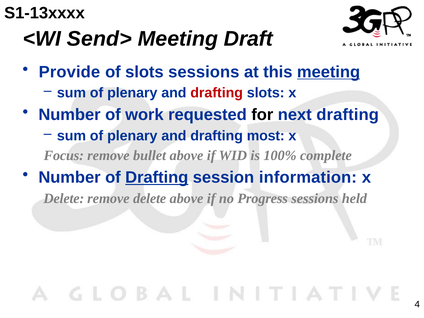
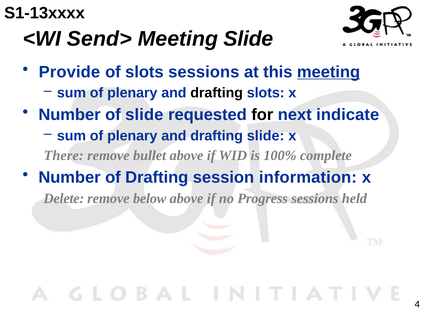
Meeting Draft: Draft -> Slide
drafting at (217, 93) colour: red -> black
of work: work -> slide
next drafting: drafting -> indicate
drafting most: most -> slide
Focus: Focus -> There
Drafting at (157, 177) underline: present -> none
remove delete: delete -> below
